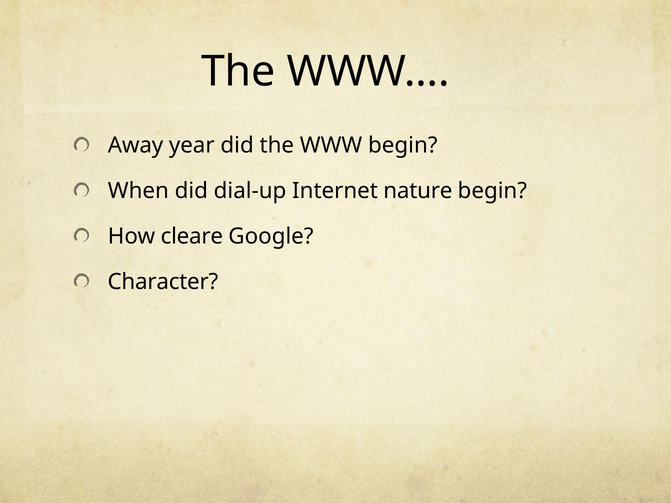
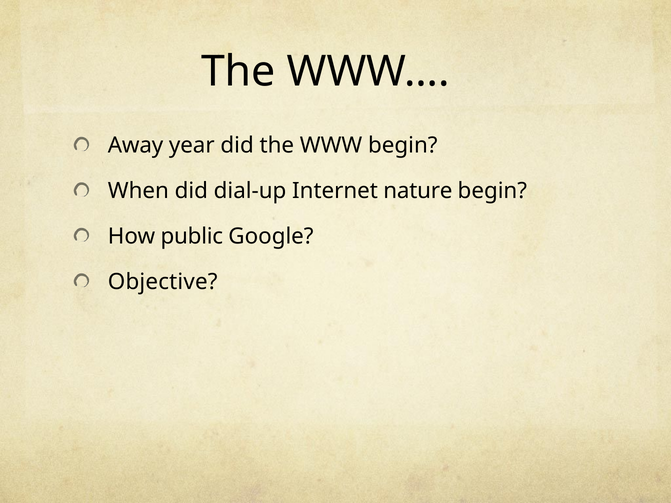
cleare: cleare -> public
Character: Character -> Objective
